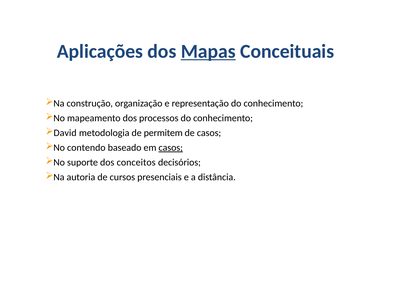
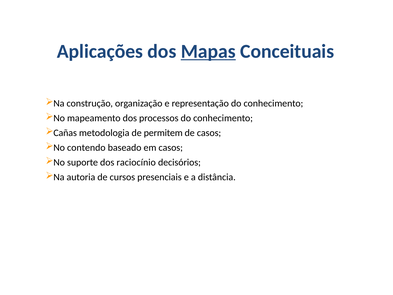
David: David -> Cañas
casos at (171, 148) underline: present -> none
conceitos: conceitos -> raciocínio
